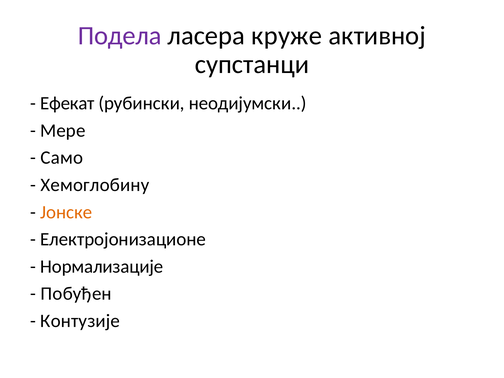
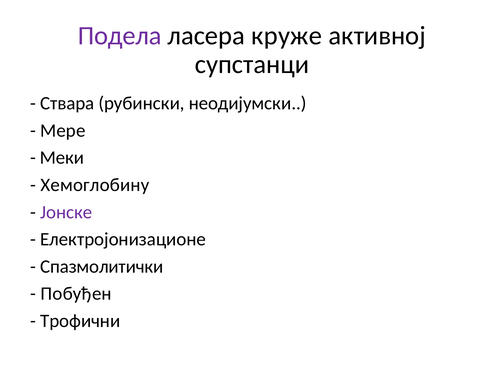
Ефекат: Ефекат -> Ствара
Само: Само -> Меки
Јонске colour: orange -> purple
Нормализације: Нормализације -> Спазмолитички
Контузије: Контузије -> Трофични
